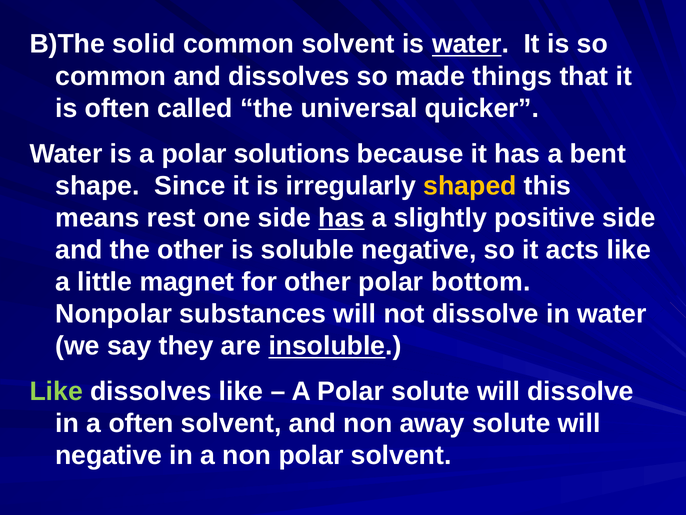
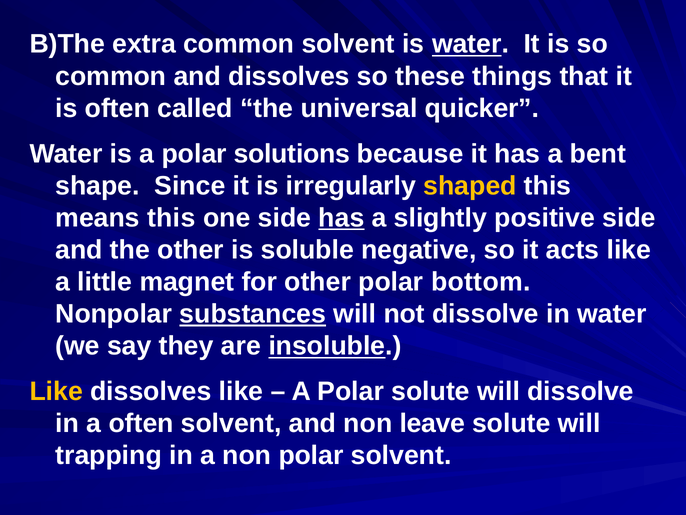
solid: solid -> extra
made: made -> these
means rest: rest -> this
substances underline: none -> present
Like at (56, 391) colour: light green -> yellow
away: away -> leave
negative at (109, 455): negative -> trapping
